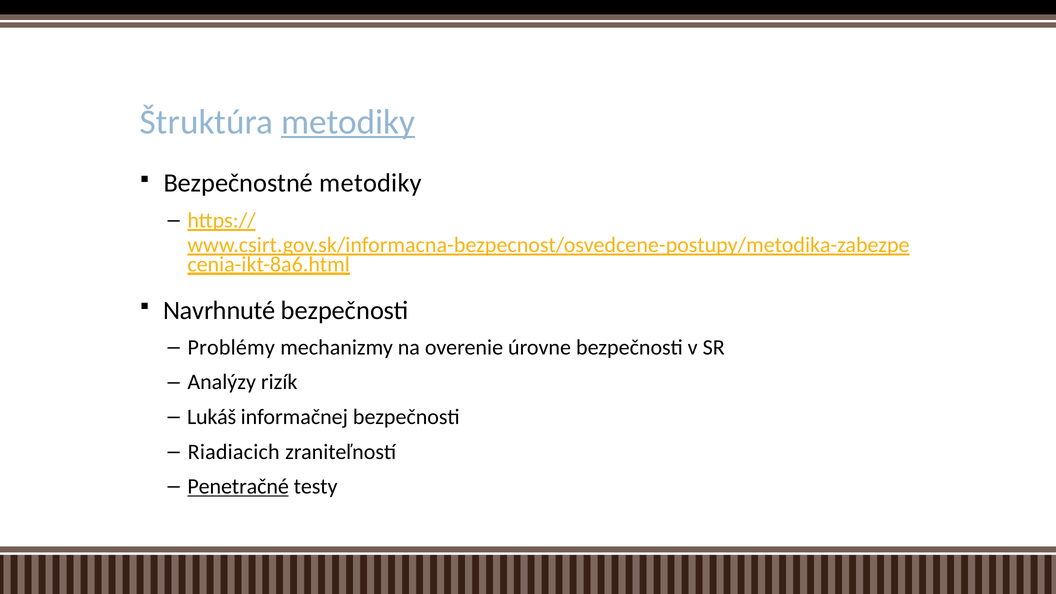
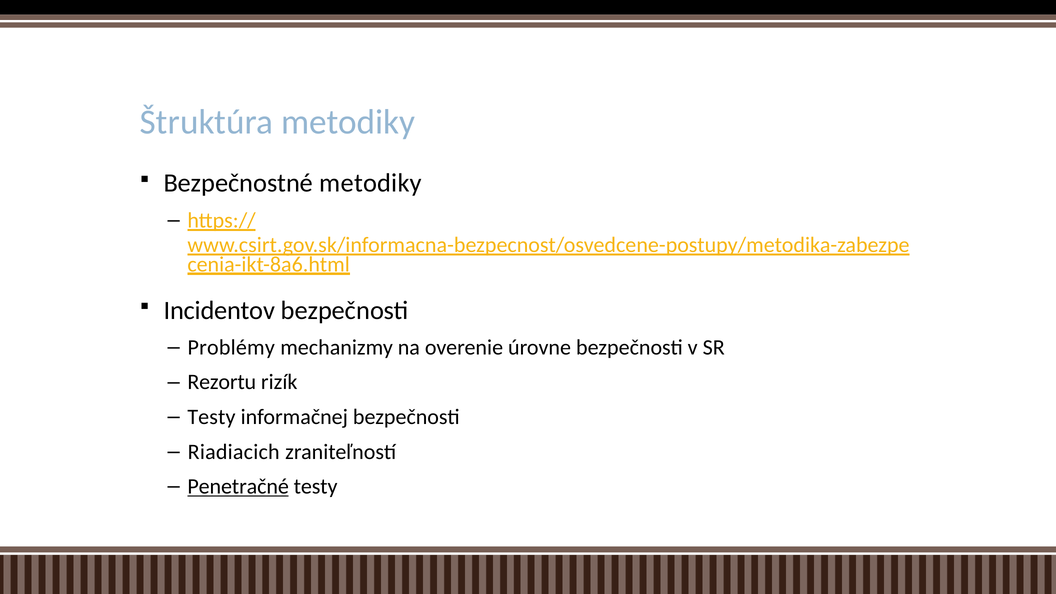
metodiky at (348, 122) underline: present -> none
Navrhnuté: Navrhnuté -> Incidentov
Analýzy: Analýzy -> Rezortu
Lukáš at (212, 417): Lukáš -> Testy
